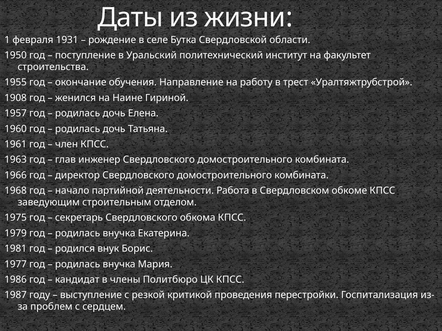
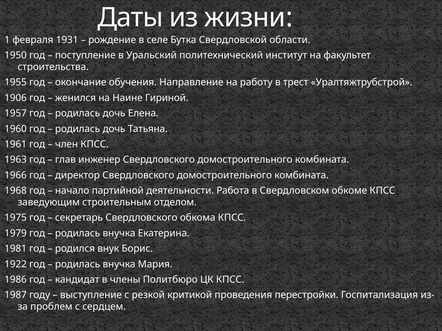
1908: 1908 -> 1906
1977: 1977 -> 1922
